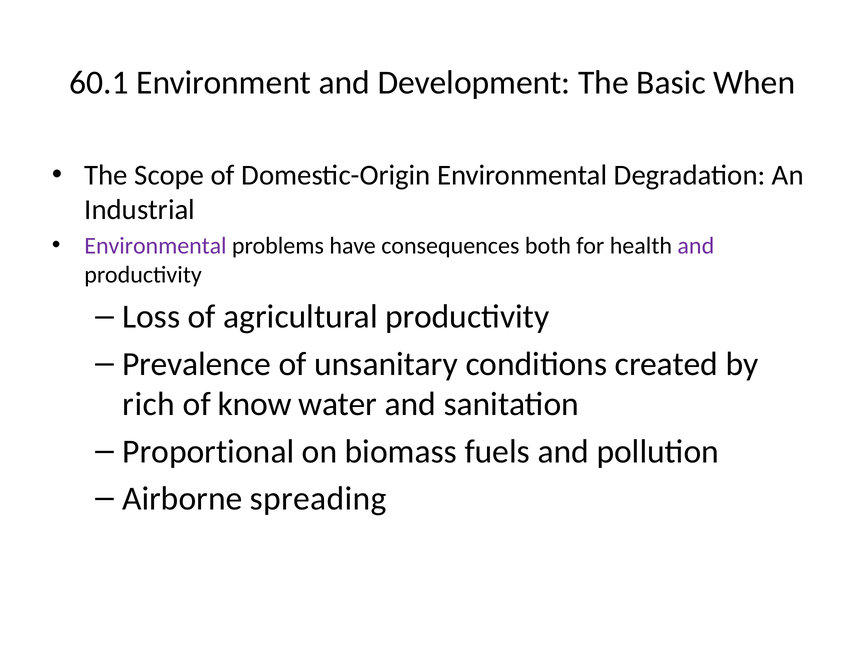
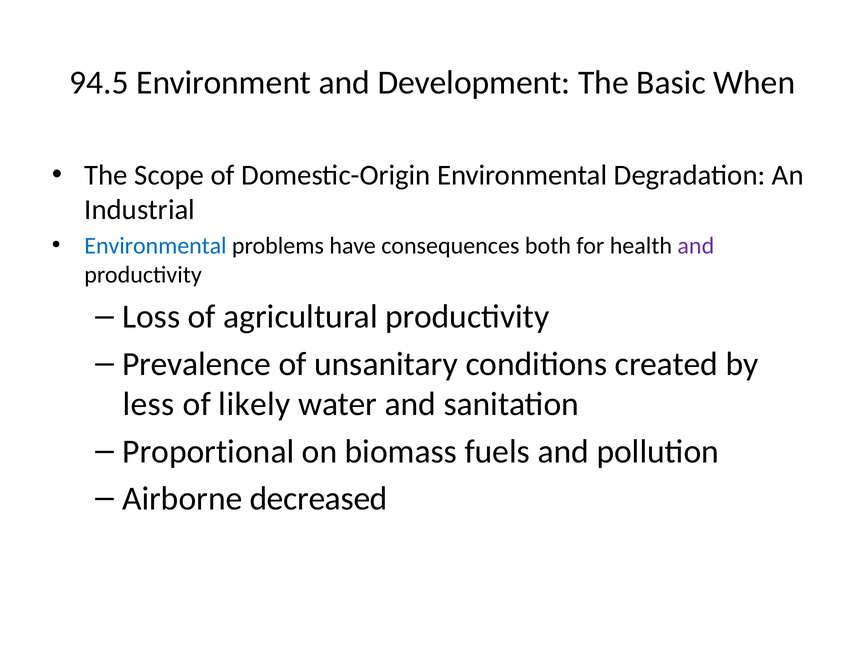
60.1: 60.1 -> 94.5
Environmental at (155, 246) colour: purple -> blue
rich: rich -> less
know: know -> likely
spreading: spreading -> decreased
